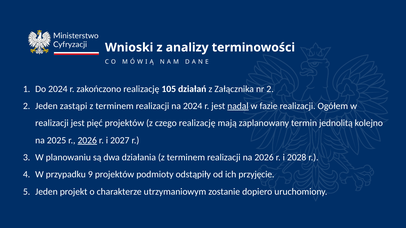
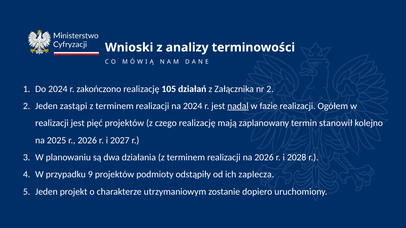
jednolitą: jednolitą -> stanowił
2026 at (87, 140) underline: present -> none
przyjęcie: przyjęcie -> zaplecza
